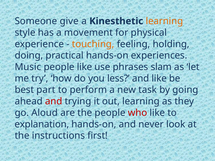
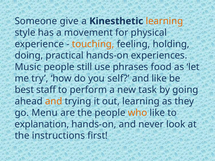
people like: like -> still
slam: slam -> food
less: less -> self
part: part -> staff
and at (54, 101) colour: red -> orange
Aloud: Aloud -> Menu
who colour: red -> orange
